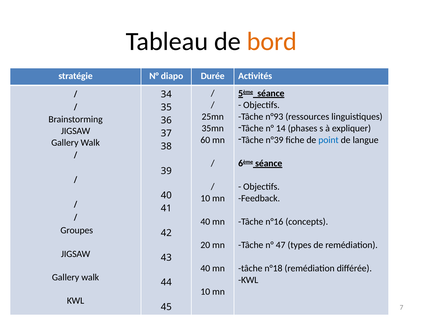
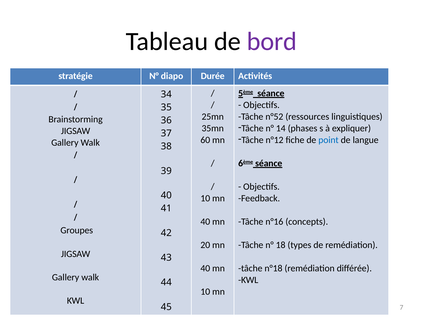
bord colour: orange -> purple
n°93: n°93 -> n°52
n°39: n°39 -> n°12
47: 47 -> 18
